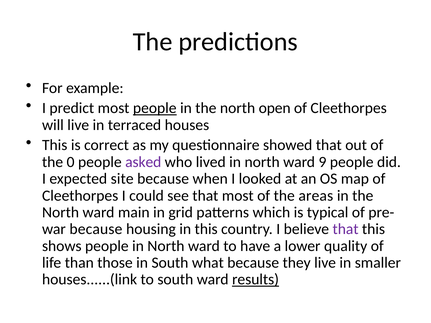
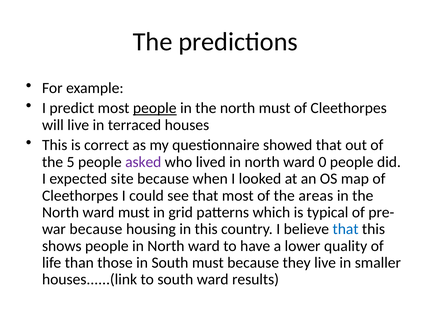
north open: open -> must
0: 0 -> 5
9: 9 -> 0
ward main: main -> must
that at (346, 229) colour: purple -> blue
South what: what -> must
results underline: present -> none
